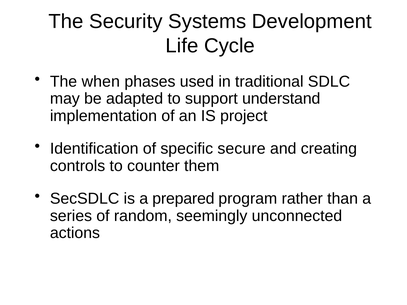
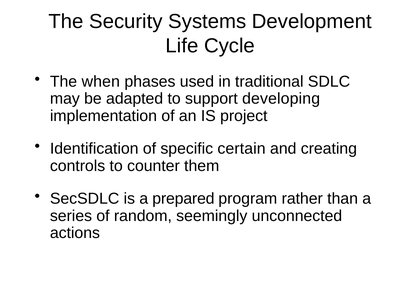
understand: understand -> developing
secure: secure -> certain
